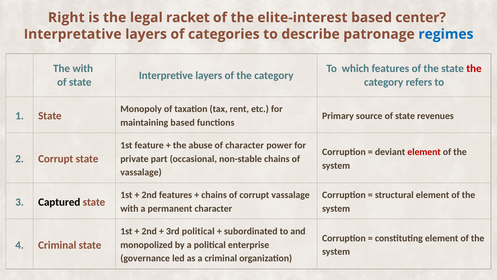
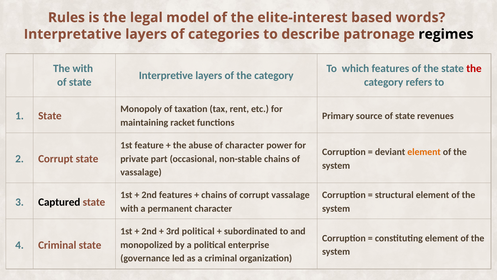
Right: Right -> Rules
racket: racket -> model
center: center -> words
regimes colour: blue -> black
maintaining based: based -> racket
element at (424, 152) colour: red -> orange
